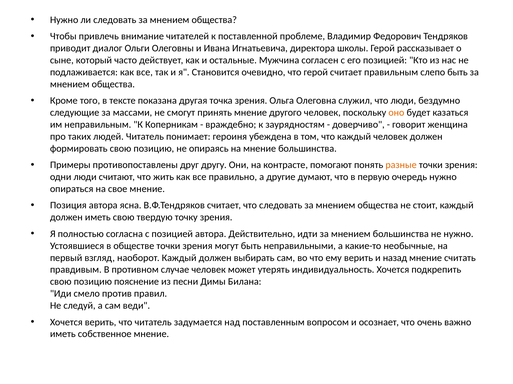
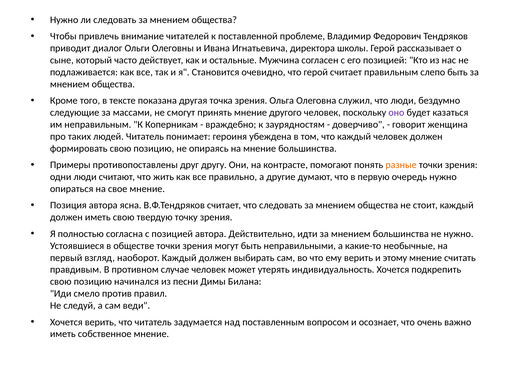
оно colour: orange -> purple
назад: назад -> этому
пояснение: пояснение -> начинался
